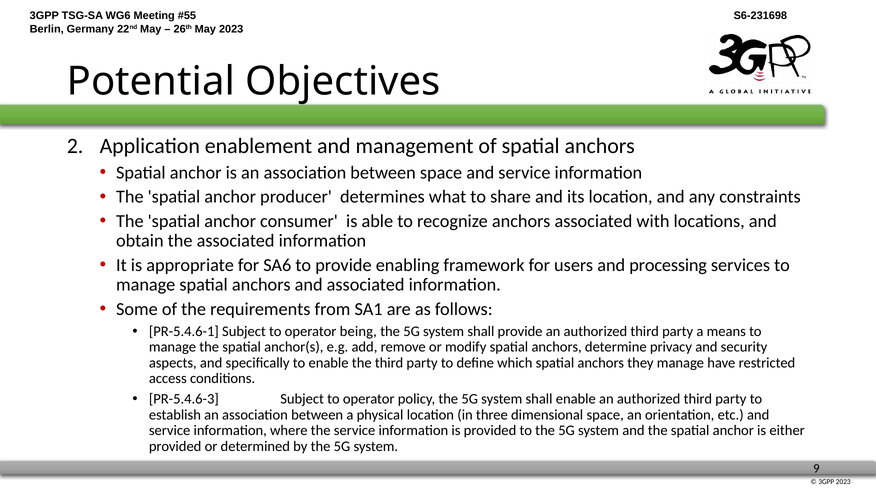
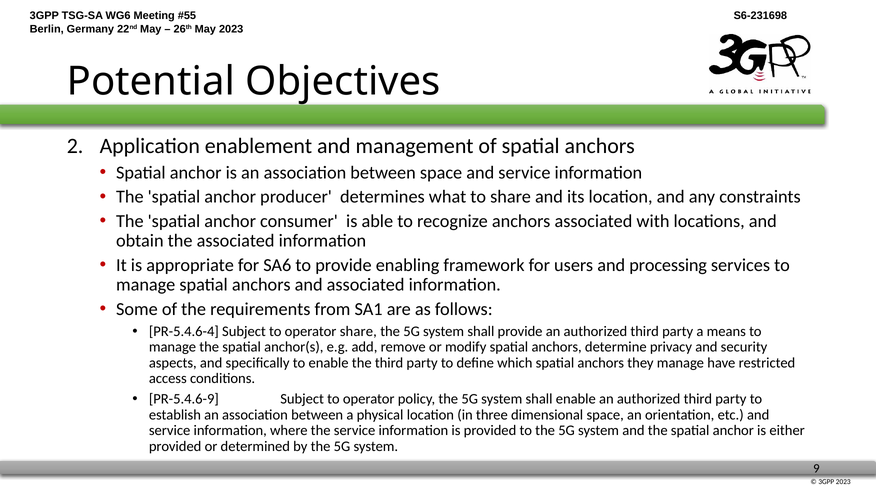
PR-5.4.6-1: PR-5.4.6-1 -> PR-5.4.6-4
operator being: being -> share
PR-5.4.6-3: PR-5.4.6-3 -> PR-5.4.6-9
